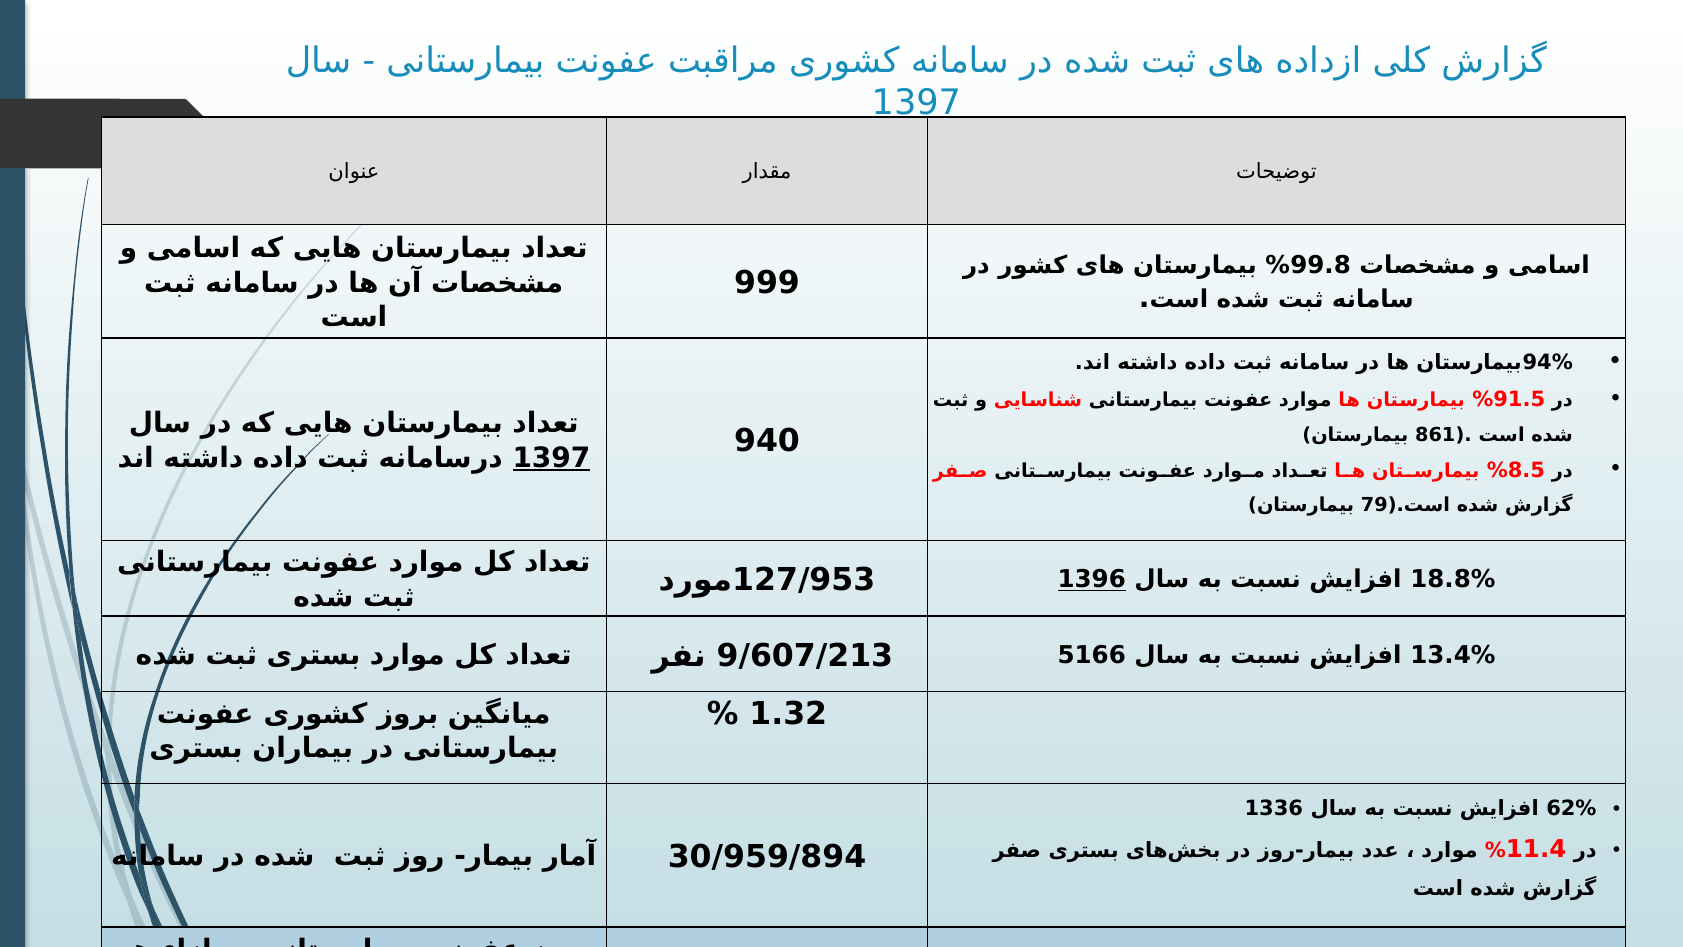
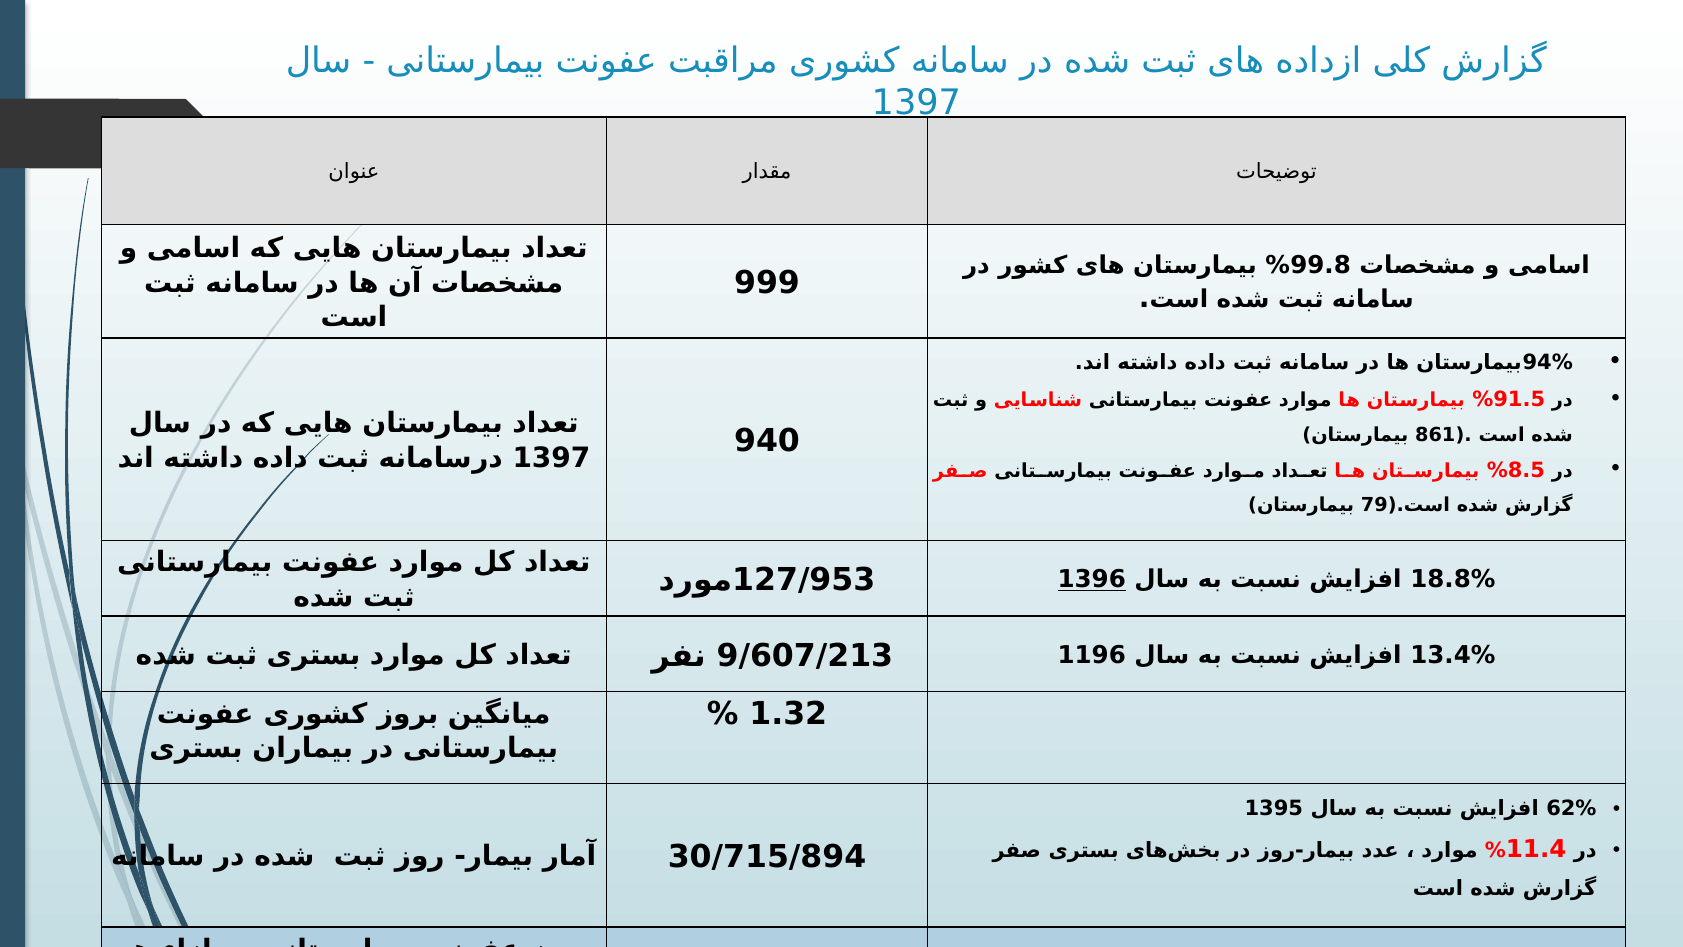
1397 at (551, 458) underline: present -> none
5166: 5166 -> 1196
1336: 1336 -> 1395
30/959/894: 30/959/894 -> 30/715/894
